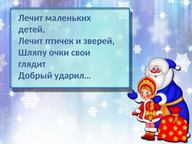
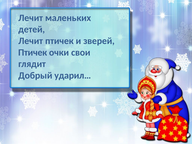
Шляпу at (33, 52): Шляпу -> Птичек
